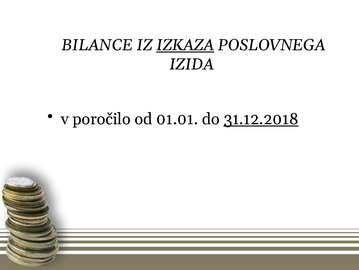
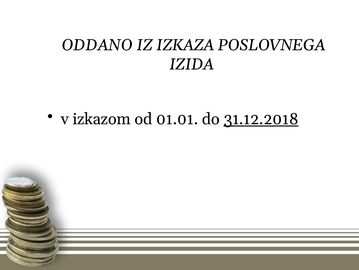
BILANCE: BILANCE -> ODDANO
IZKAZA underline: present -> none
poročilo: poročilo -> izkazom
